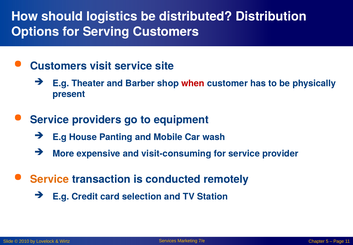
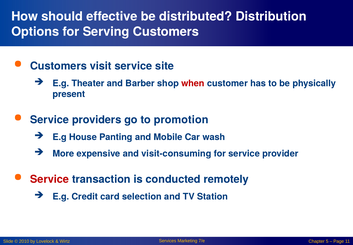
logistics: logistics -> effective
equipment: equipment -> promotion
Service at (50, 179) colour: orange -> red
